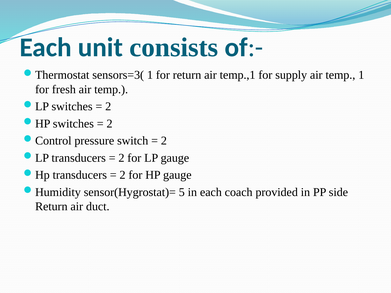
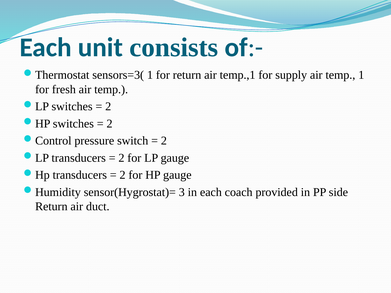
5: 5 -> 3
